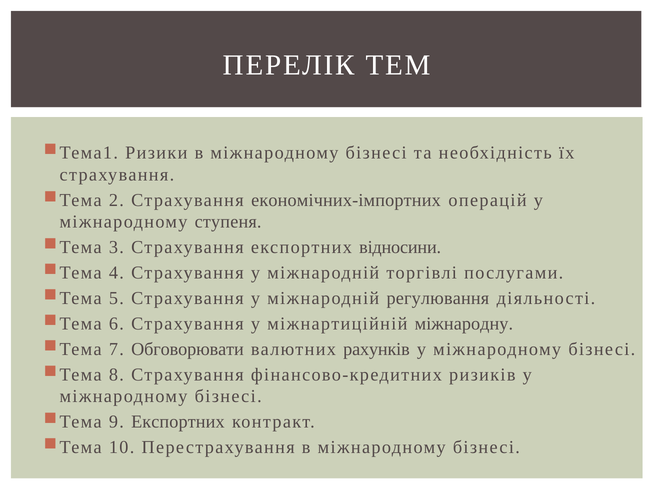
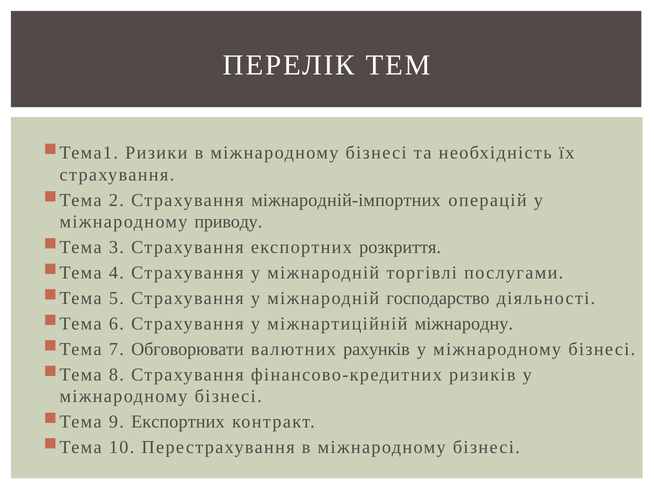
економічних-імпортних: економічних-імпортних -> міжнародній-імпортних
ступеня: ступеня -> приводу
відносини: відносини -> розкриття
регулювання: регулювання -> господарство
